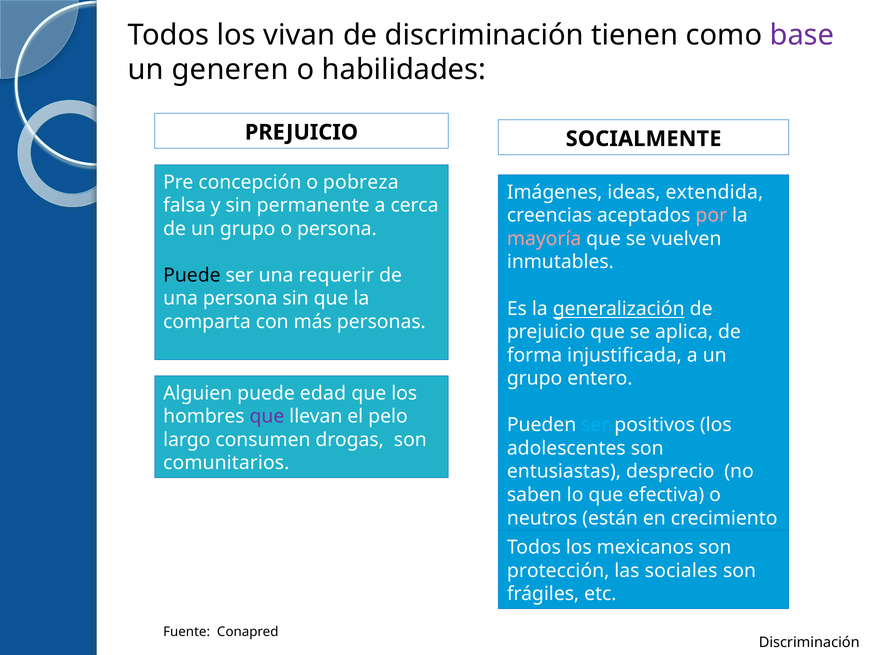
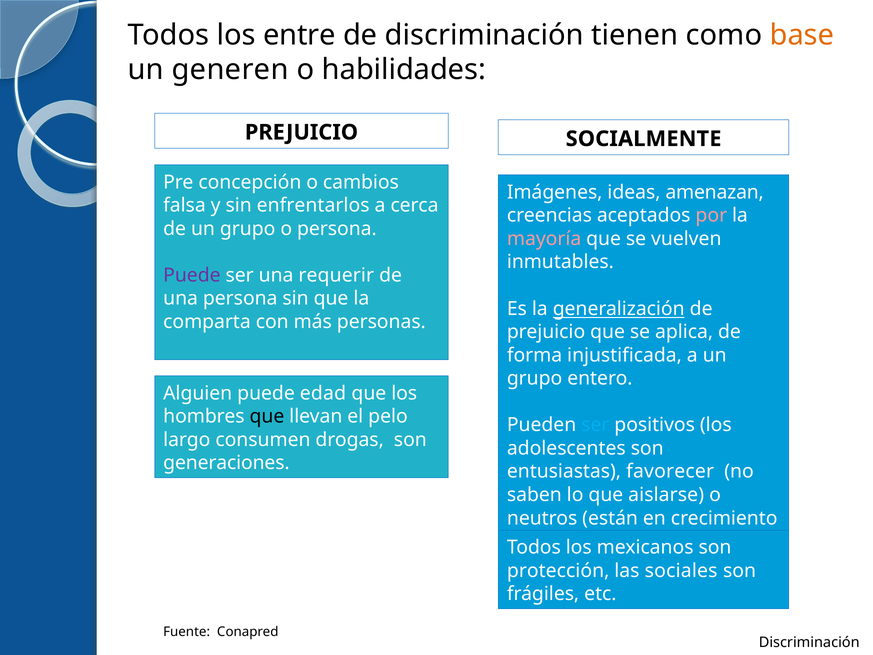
vivan: vivan -> entre
base colour: purple -> orange
pobreza: pobreza -> cambios
extendida: extendida -> amenazan
permanente: permanente -> enfrentarlos
Puede at (192, 275) colour: black -> purple
que at (267, 416) colour: purple -> black
comunitarios: comunitarios -> generaciones
desprecio: desprecio -> favorecer
efectiva: efectiva -> aislarse
